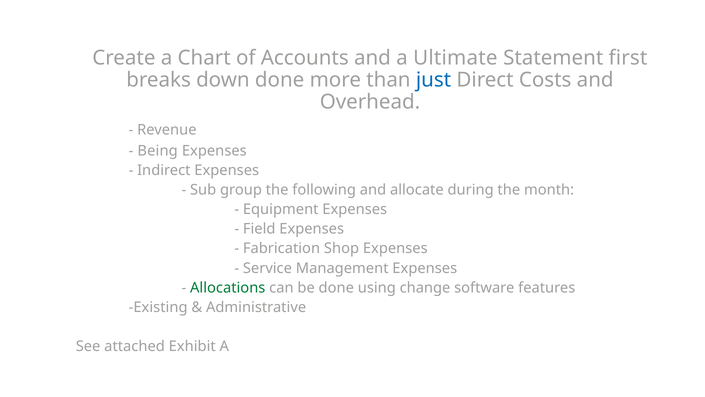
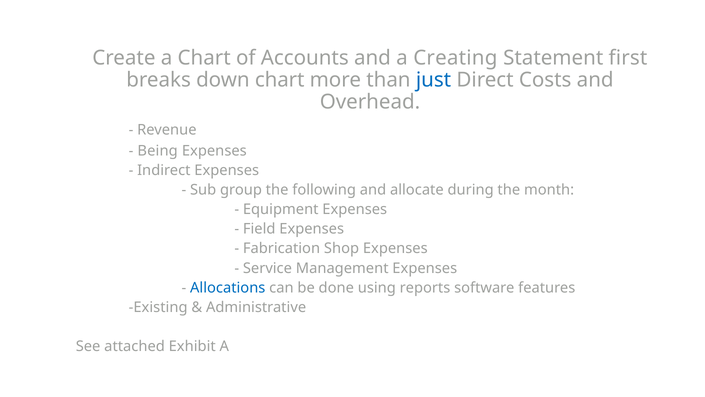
Ultimate: Ultimate -> Creating
down done: done -> chart
Allocations colour: green -> blue
change: change -> reports
